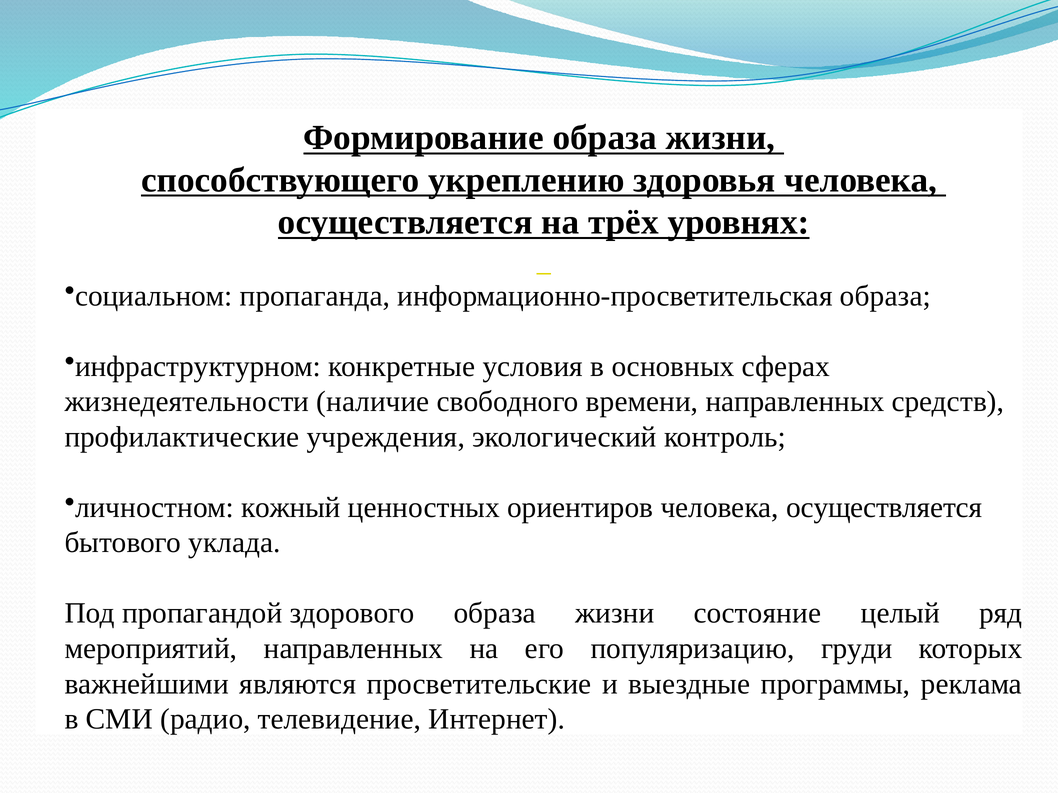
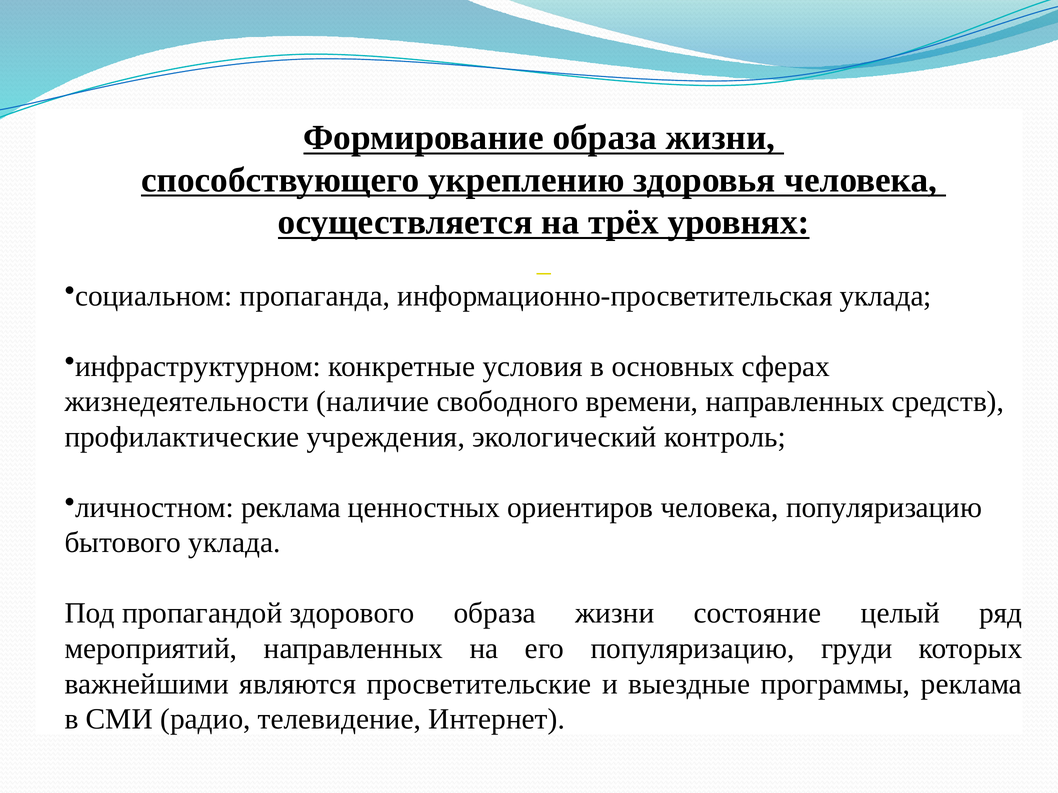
информационно-просветительская образа: образа -> уклада
личностном кожный: кожный -> реклама
ориентиров человека осуществляется: осуществляется -> популяризацию
